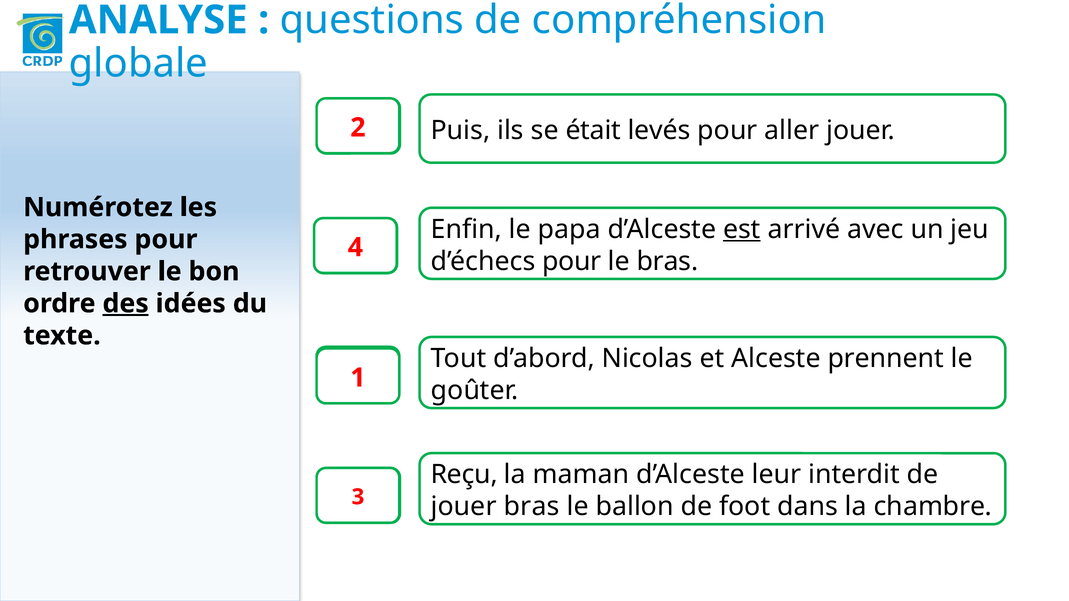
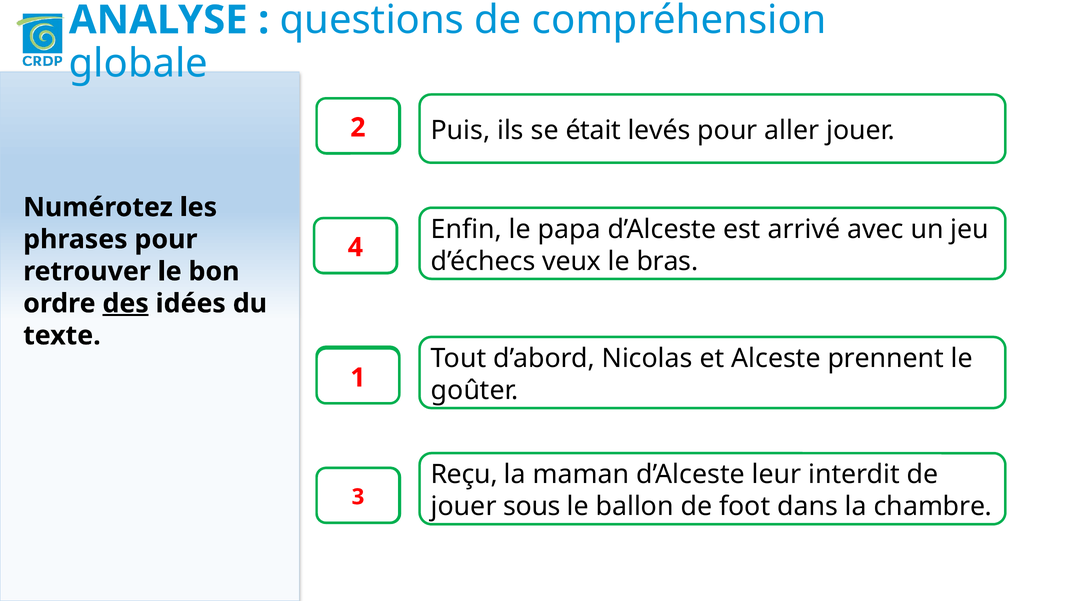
est underline: present -> none
d’échecs pour: pour -> veux
jouer bras: bras -> sous
